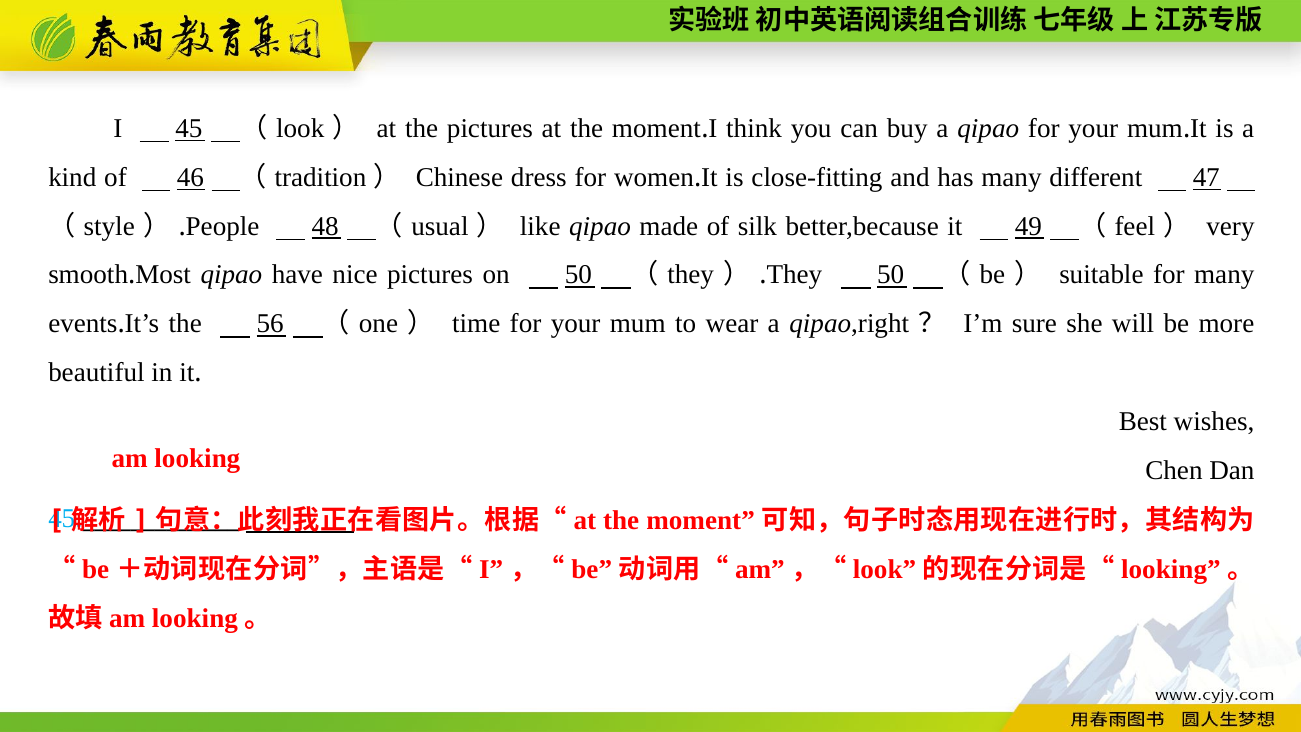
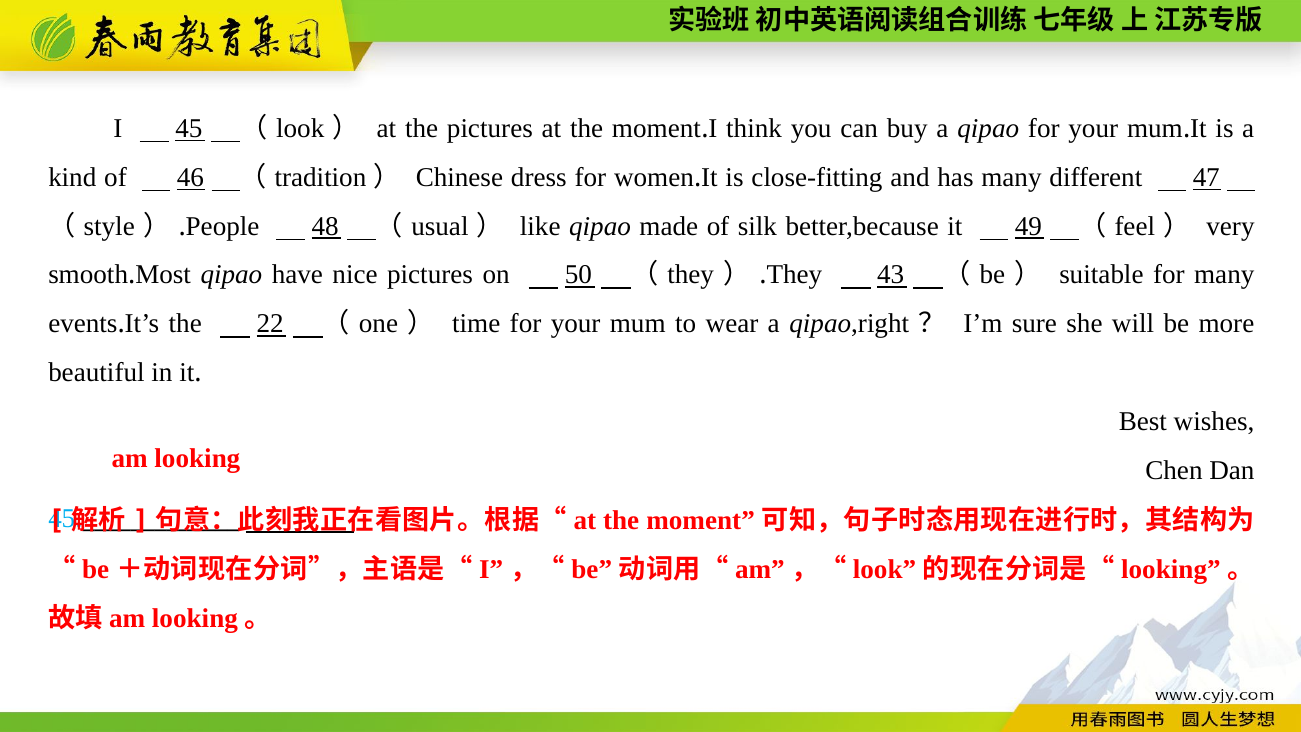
50 at (891, 275): 50 -> 43
56: 56 -> 22
